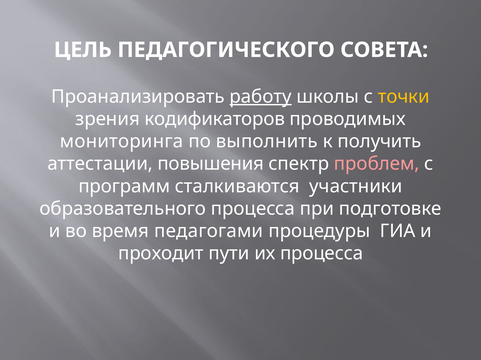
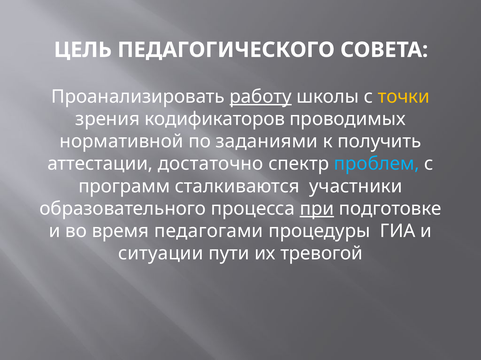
мониторинга: мониторинга -> нормативной
выполнить: выполнить -> заданиями
повышения: повышения -> достаточно
проблем colour: pink -> light blue
при underline: none -> present
проходит: проходит -> ситуации
их процесса: процесса -> тревогой
